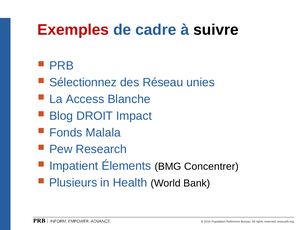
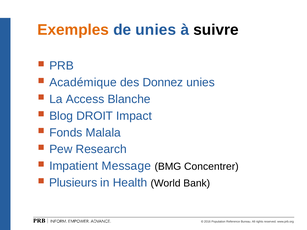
Exemples colour: red -> orange
de cadre: cadre -> unies
Sélectionnez: Sélectionnez -> Académique
Réseau: Réseau -> Donnez
Élements: Élements -> Message
